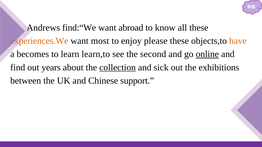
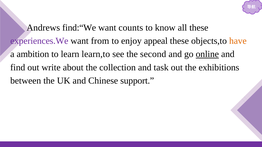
abroad: abroad -> counts
experiences.We colour: orange -> purple
most: most -> from
please: please -> appeal
becomes: becomes -> ambition
years: years -> write
collection underline: present -> none
sick: sick -> task
